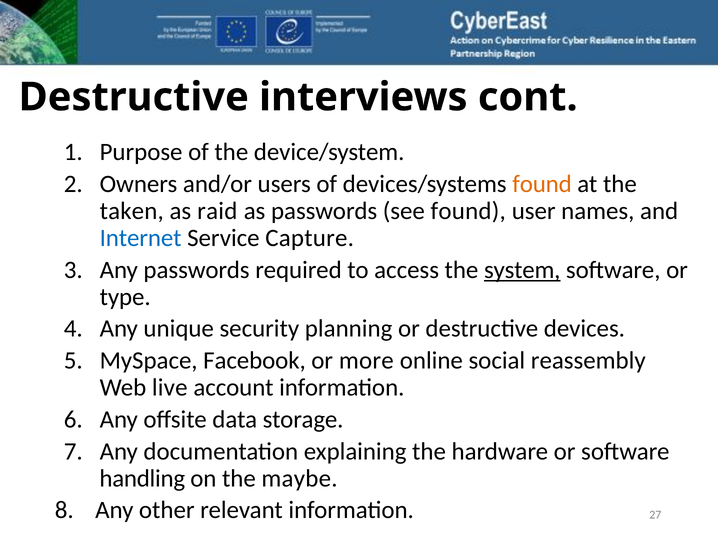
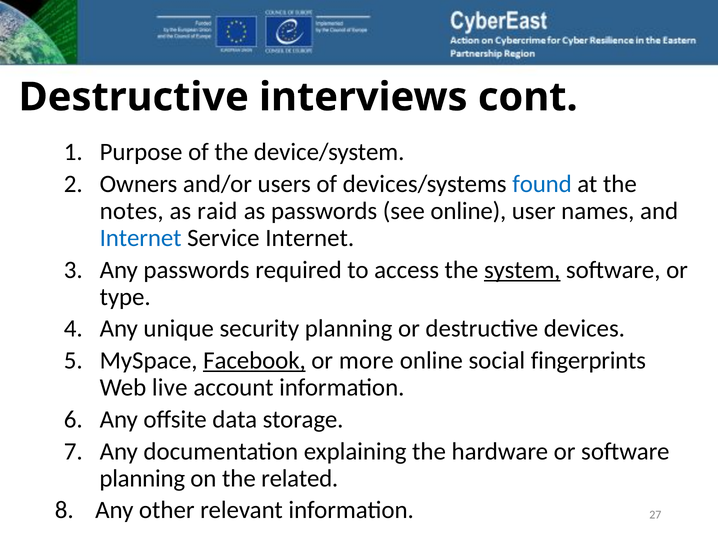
found at (542, 184) colour: orange -> blue
taken: taken -> notes
see found: found -> online
Service Capture: Capture -> Internet
Facebook underline: none -> present
reassembly: reassembly -> fingerprints
handling at (142, 478): handling -> planning
maybe: maybe -> related
